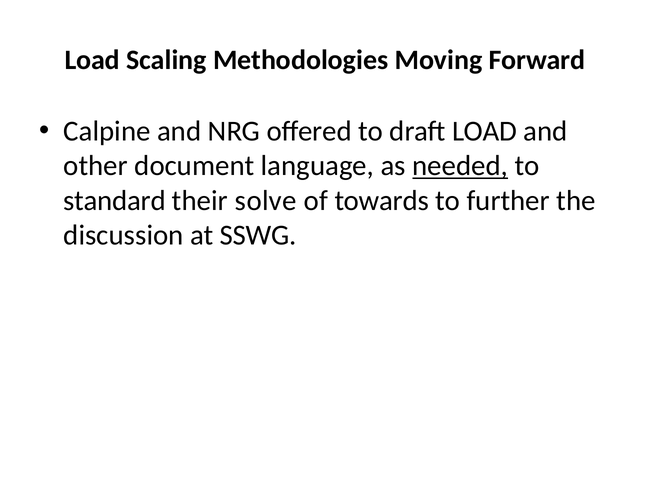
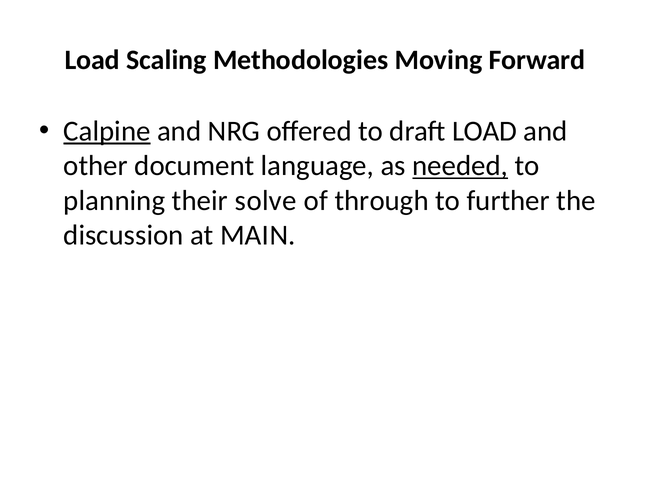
Calpine underline: none -> present
standard: standard -> planning
towards: towards -> through
SSWG: SSWG -> MAIN
